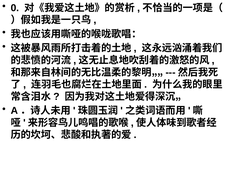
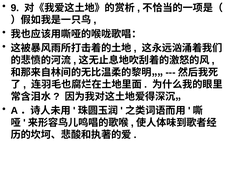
0: 0 -> 9
